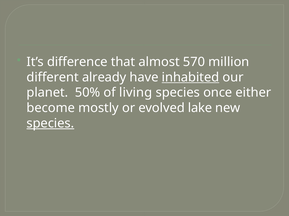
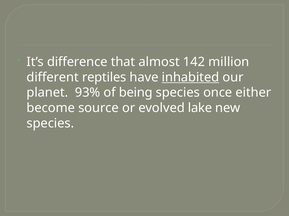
570: 570 -> 142
already: already -> reptiles
50%: 50% -> 93%
living: living -> being
mostly: mostly -> source
species at (50, 124) underline: present -> none
